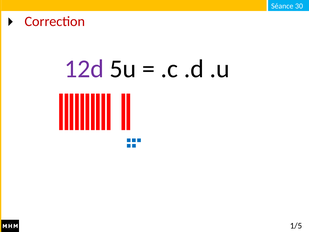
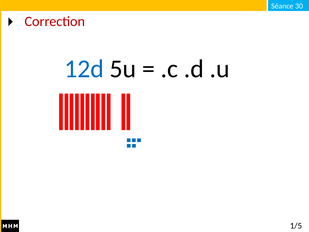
12d colour: purple -> blue
